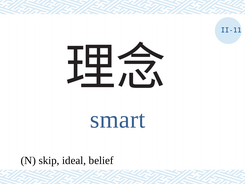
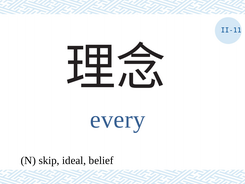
smart: smart -> every
